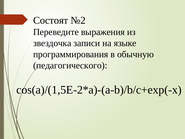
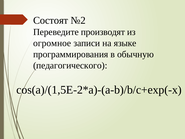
выражения: выражения -> производят
звездочка: звездочка -> огромное
